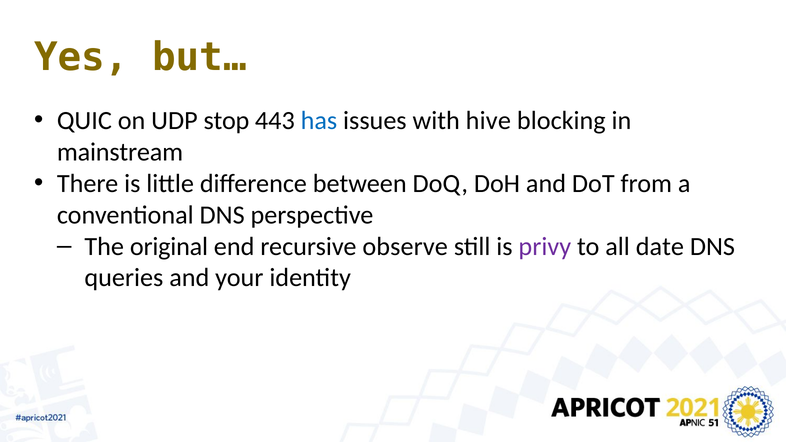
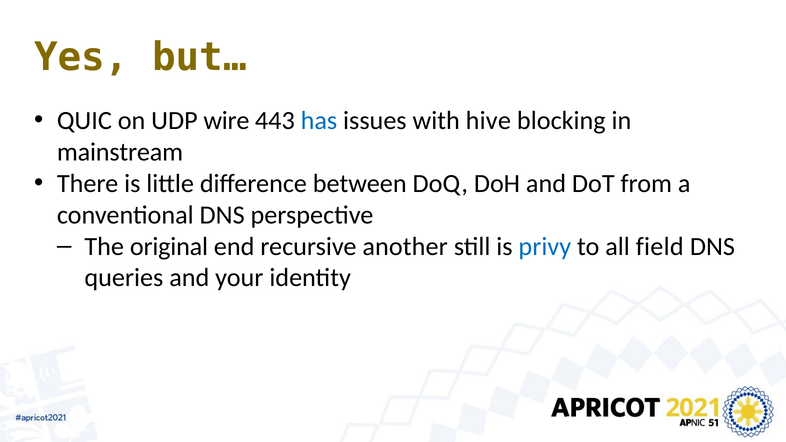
stop: stop -> wire
observe: observe -> another
privy colour: purple -> blue
date: date -> field
